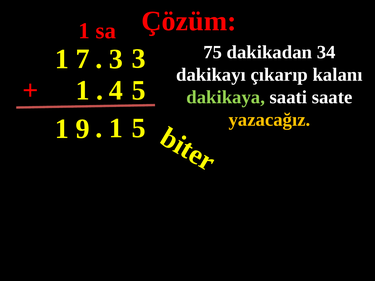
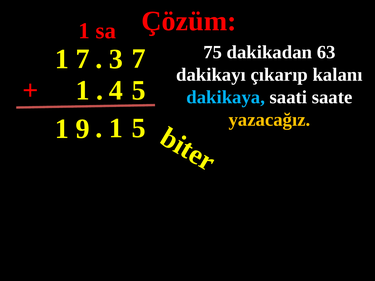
34: 34 -> 63
3: 3 -> 7
dakikaya colour: light green -> light blue
